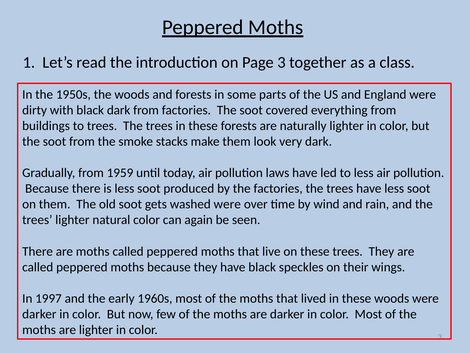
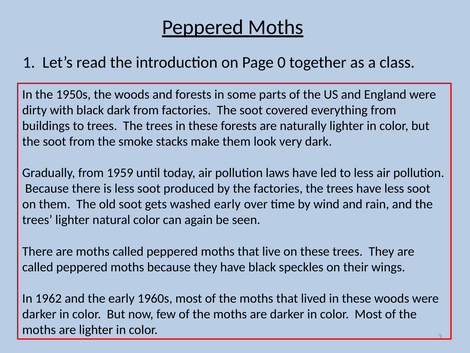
Page 3: 3 -> 0
washed were: were -> early
1997: 1997 -> 1962
